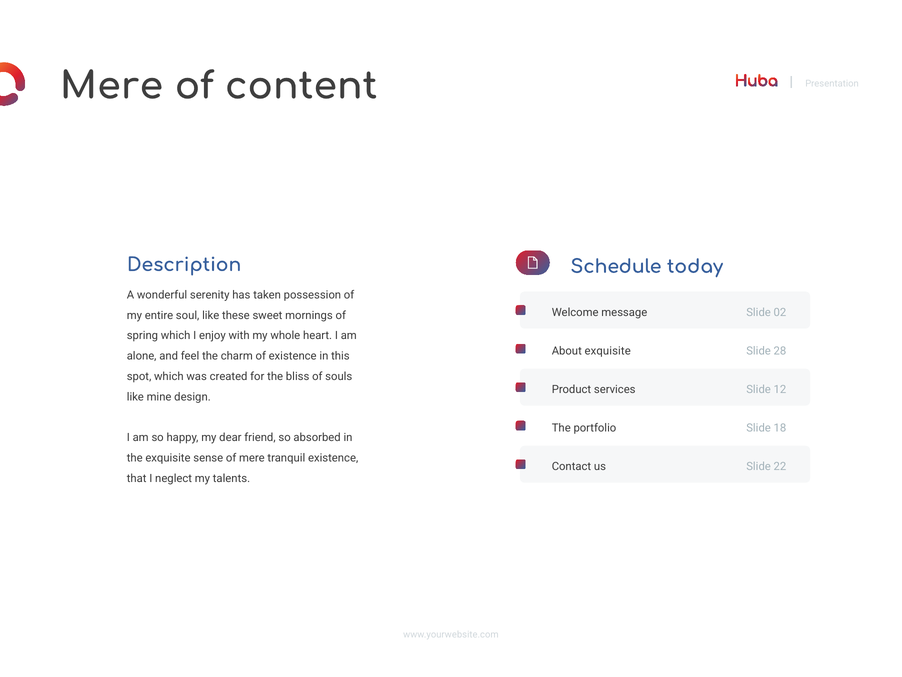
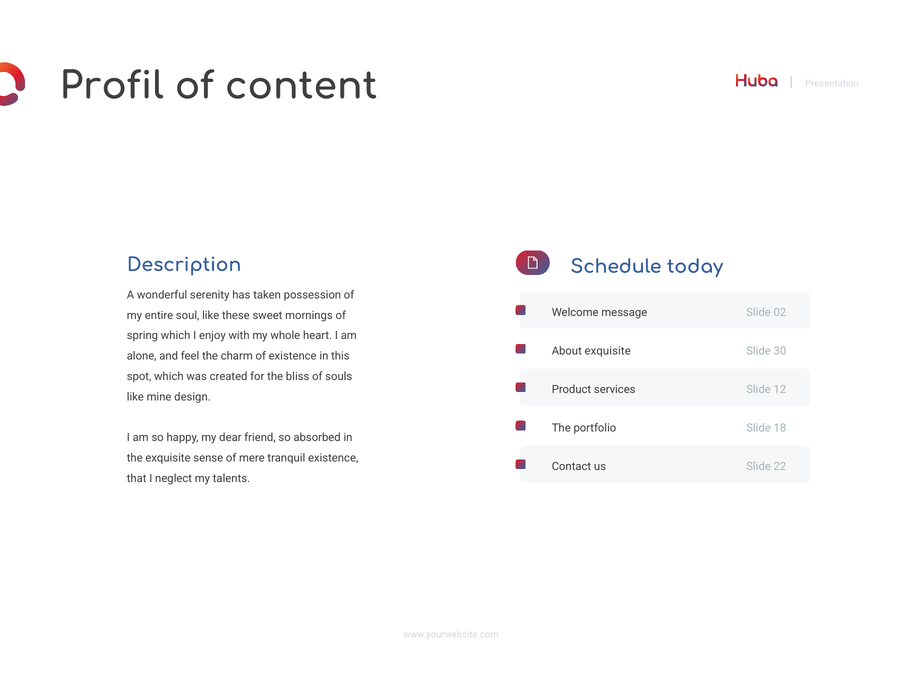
Mere at (111, 86): Mere -> Profil
28: 28 -> 30
